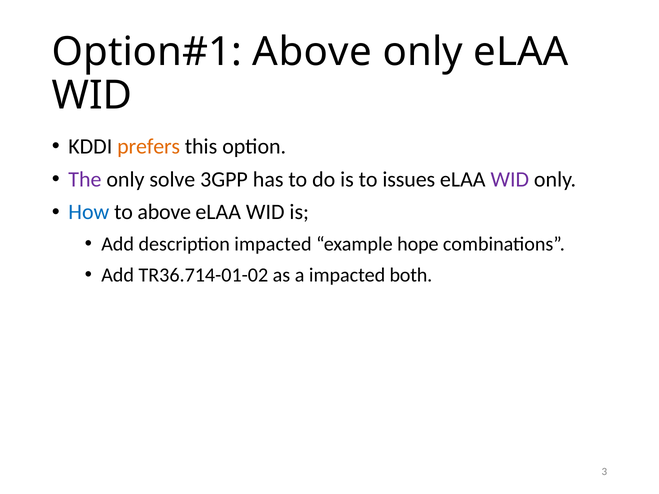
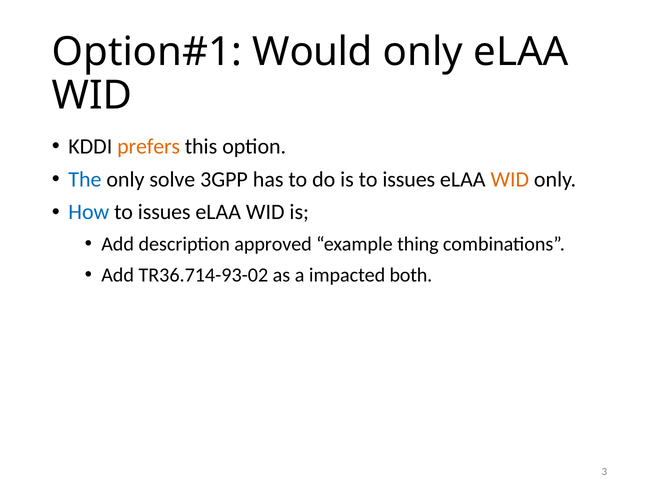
Above at (312, 52): Above -> Would
The colour: purple -> blue
WID at (510, 179) colour: purple -> orange
above at (164, 212): above -> issues
description impacted: impacted -> approved
hope: hope -> thing
TR36.714-01-02: TR36.714-01-02 -> TR36.714-93-02
